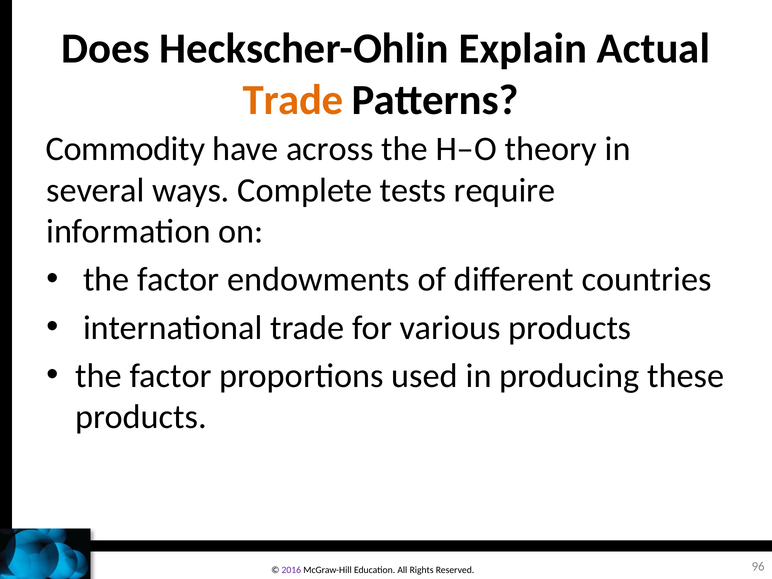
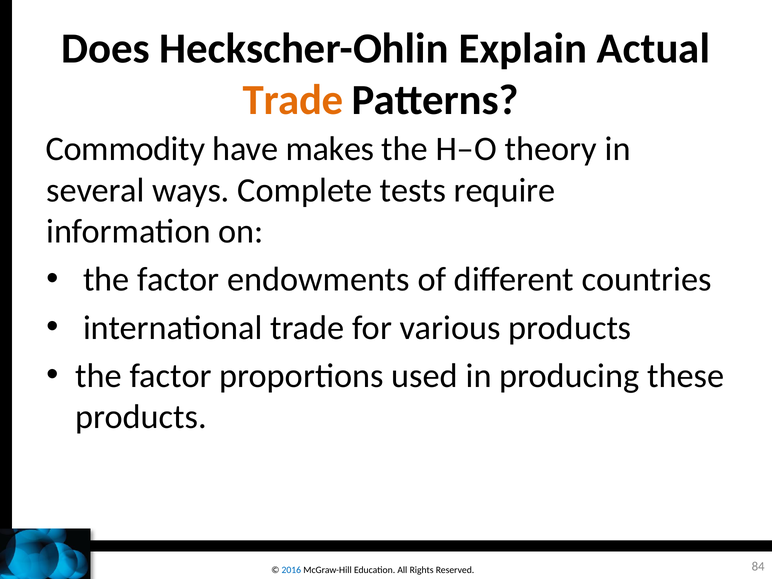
across: across -> makes
2016 colour: purple -> blue
96: 96 -> 84
